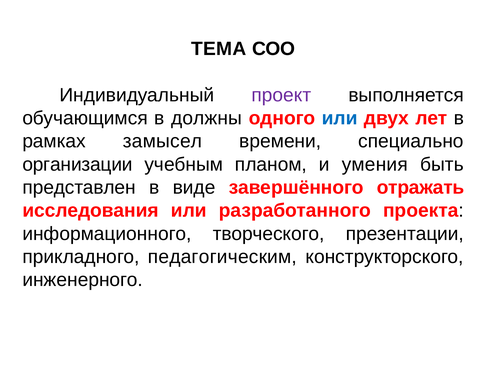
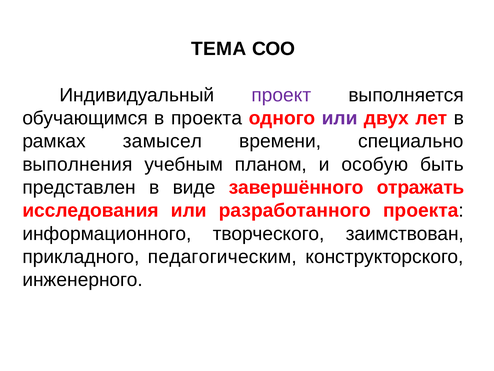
в должны: должны -> проекта
или at (340, 118) colour: blue -> purple
организации: организации -> выполнения
умения: умения -> особую
презентации: презентации -> заимствован
